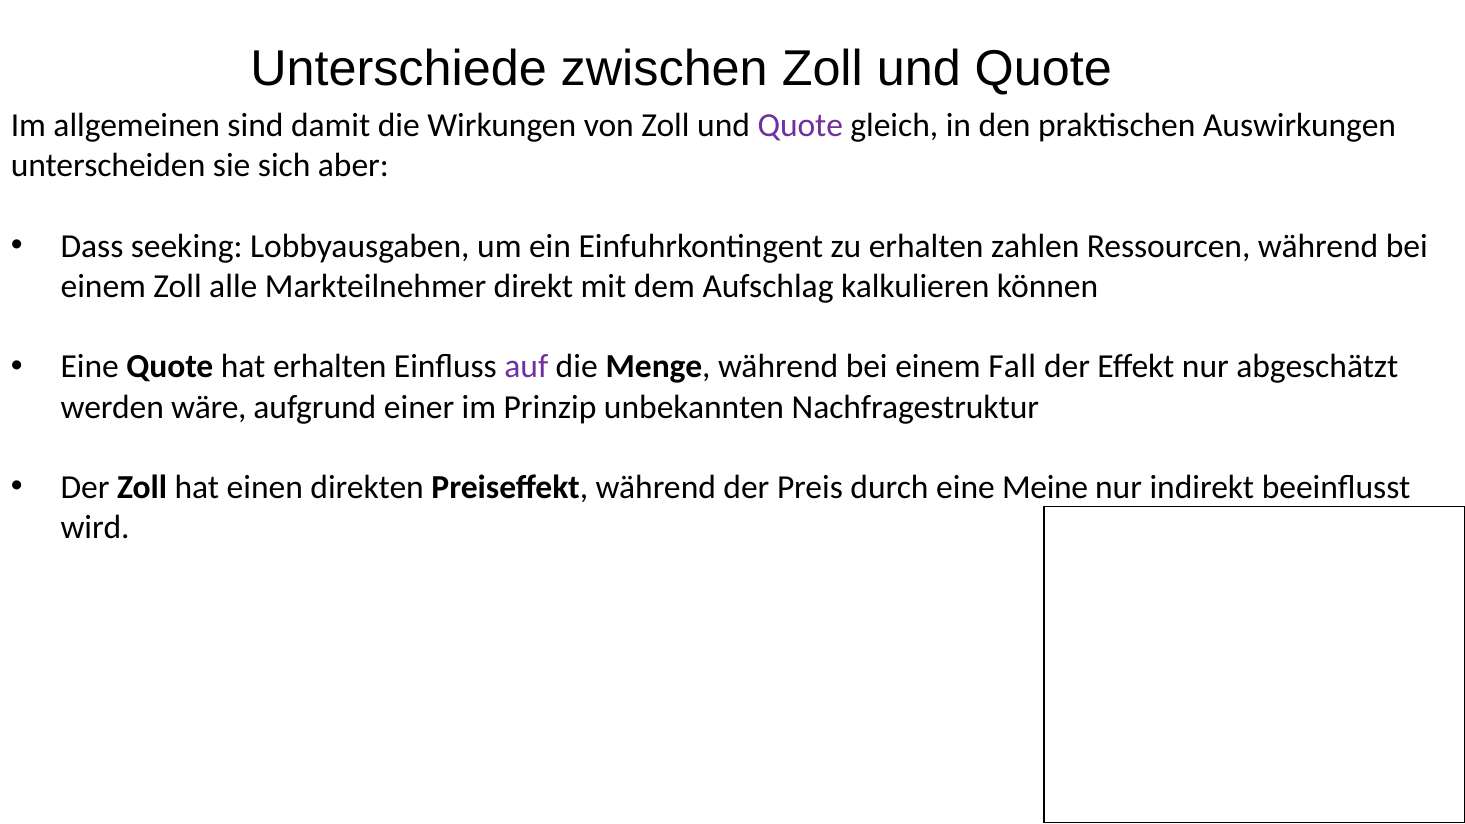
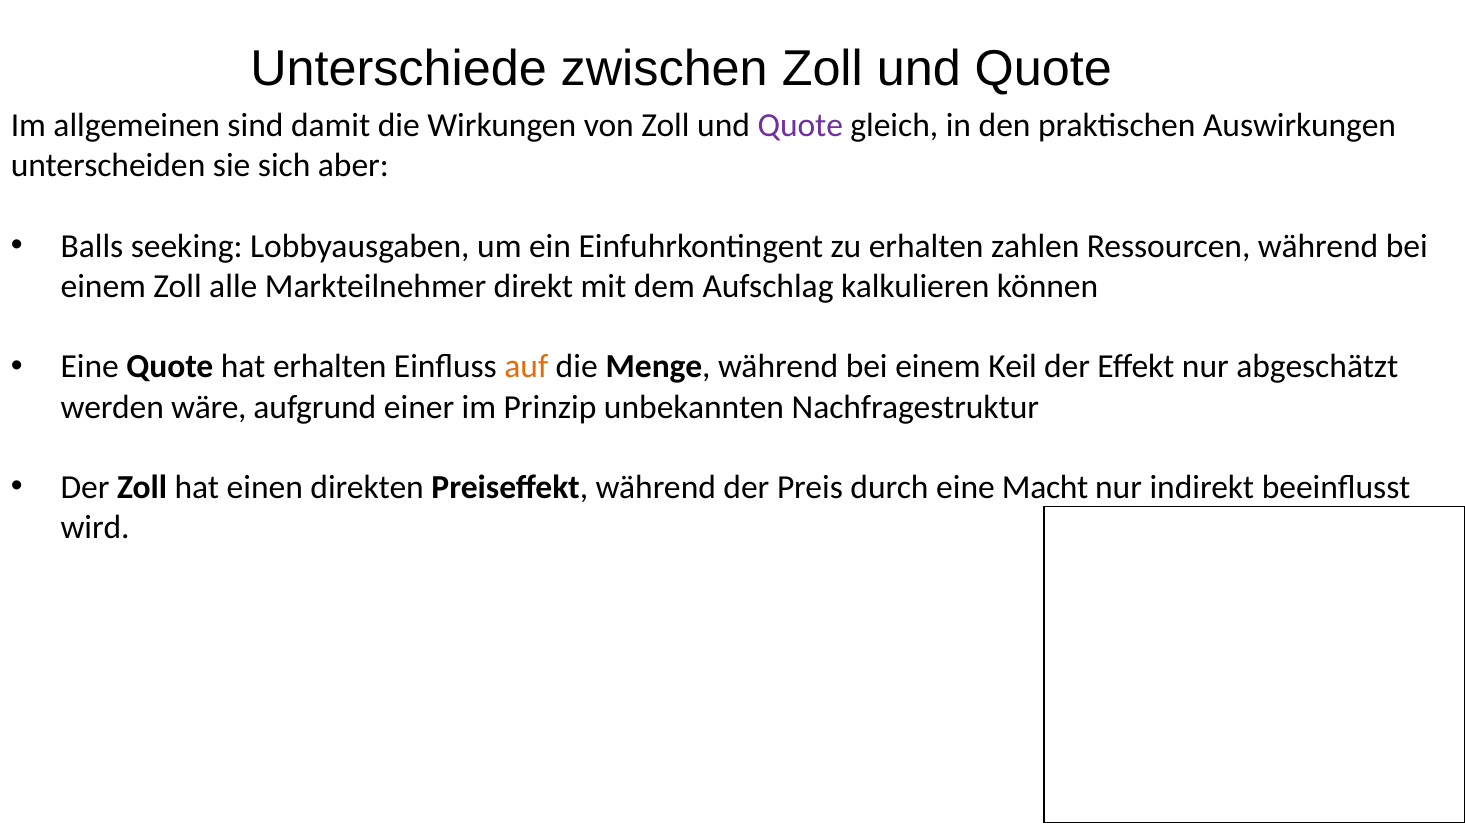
Dass: Dass -> Balls
auf colour: purple -> orange
Fall: Fall -> Keil
Meine: Meine -> Macht
